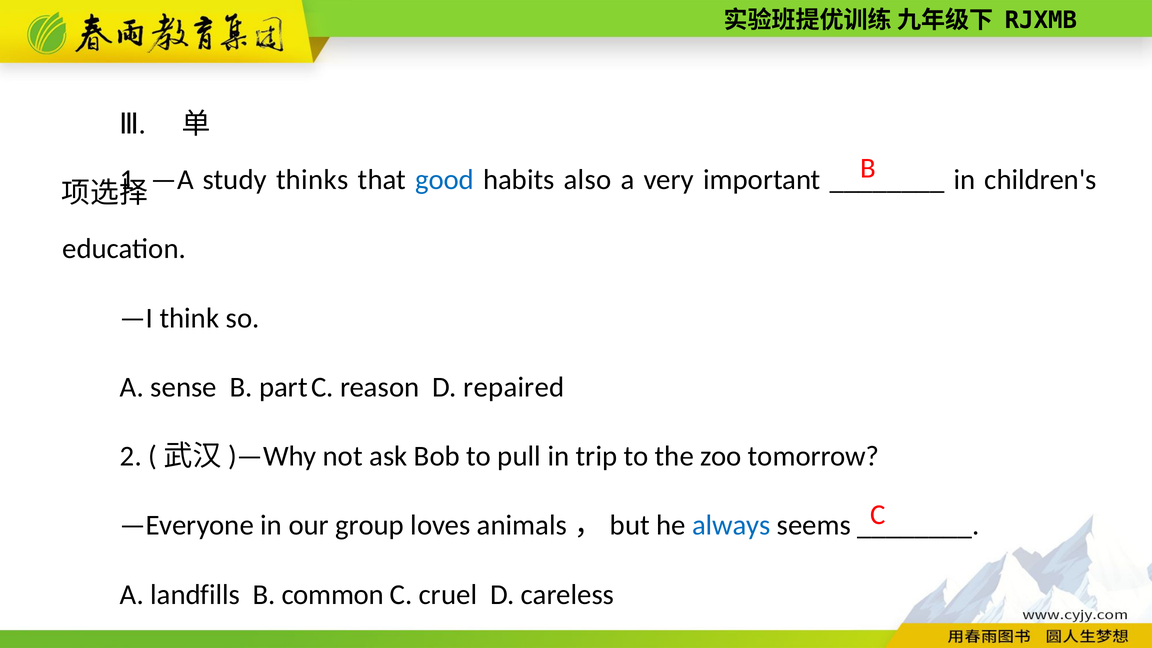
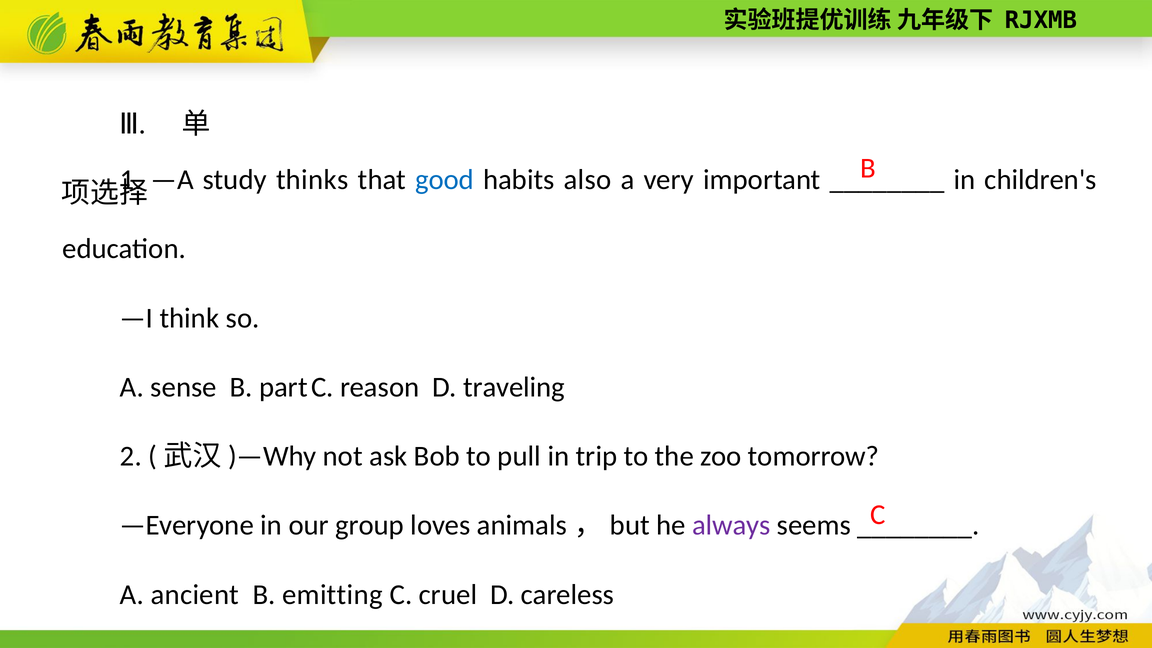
repaired: repaired -> traveling
always colour: blue -> purple
landfills: landfills -> ancient
common: common -> emitting
